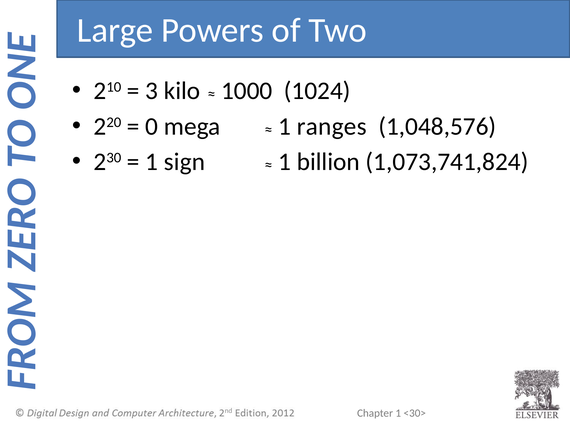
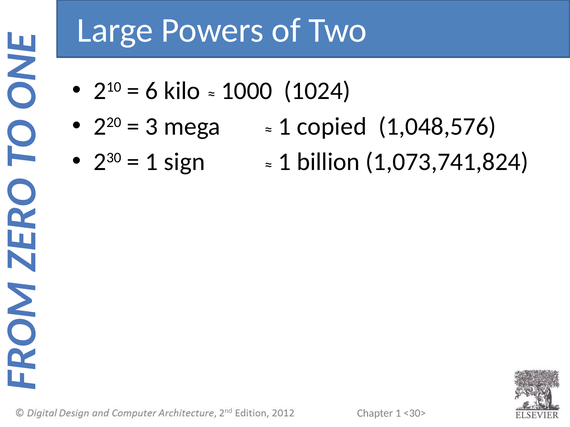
3: 3 -> 6
0: 0 -> 3
ranges: ranges -> copied
